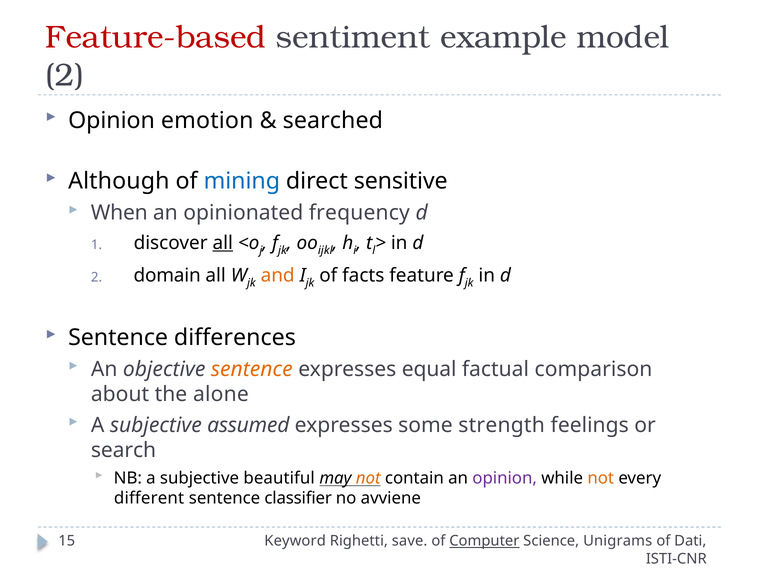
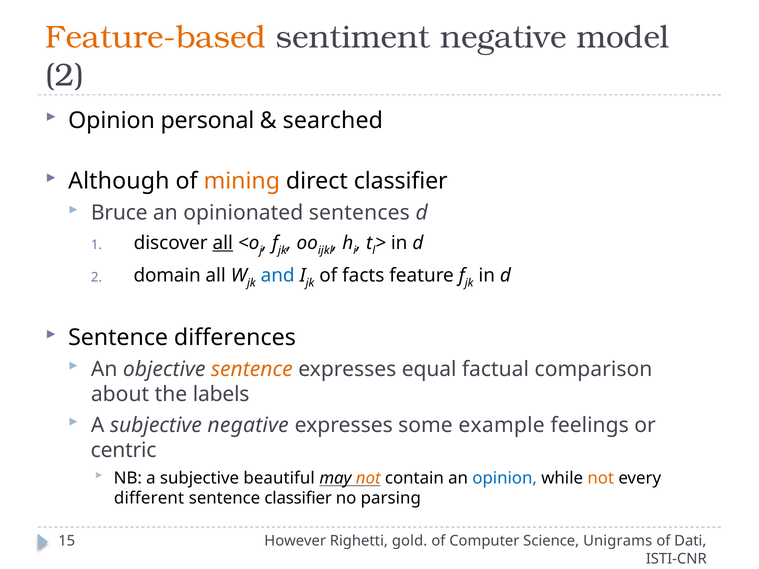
Feature-based colour: red -> orange
sentiment example: example -> negative
emotion: emotion -> personal
mining colour: blue -> orange
direct sensitive: sensitive -> classifier
When: When -> Bruce
frequency: frequency -> sentences
and colour: orange -> blue
alone: alone -> labels
subjective assumed: assumed -> negative
strength: strength -> example
search: search -> centric
opinion at (505, 478) colour: purple -> blue
avviene: avviene -> parsing
Keyword: Keyword -> However
save: save -> gold
Computer underline: present -> none
